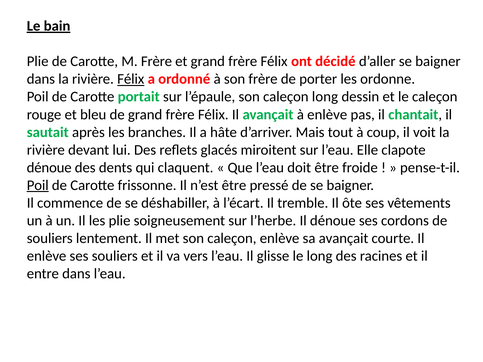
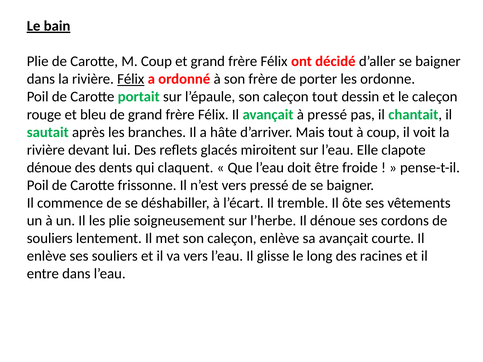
M Frère: Frère -> Coup
caleçon long: long -> tout
à enlève: enlève -> pressé
Poil at (38, 185) underline: present -> none
n’est être: être -> vers
